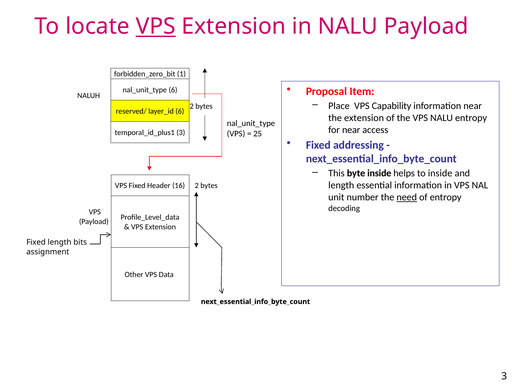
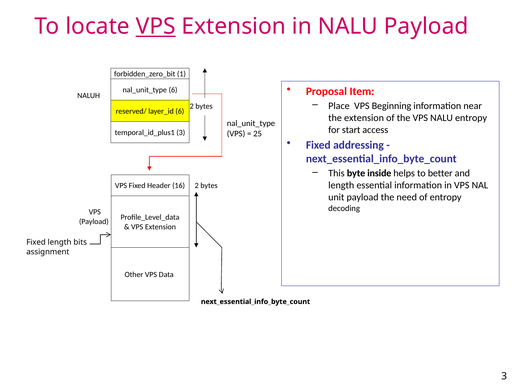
Capability: Capability -> Beginning
for near: near -> start
to inside: inside -> better
unit number: number -> payload
need underline: present -> none
